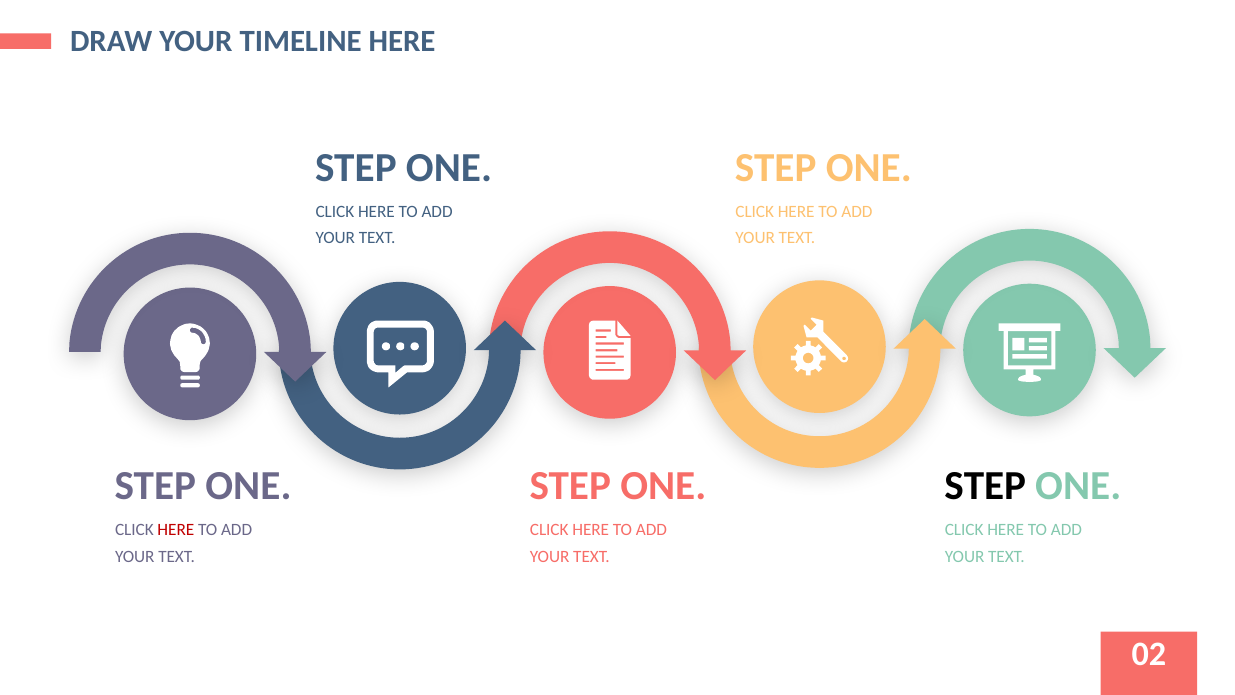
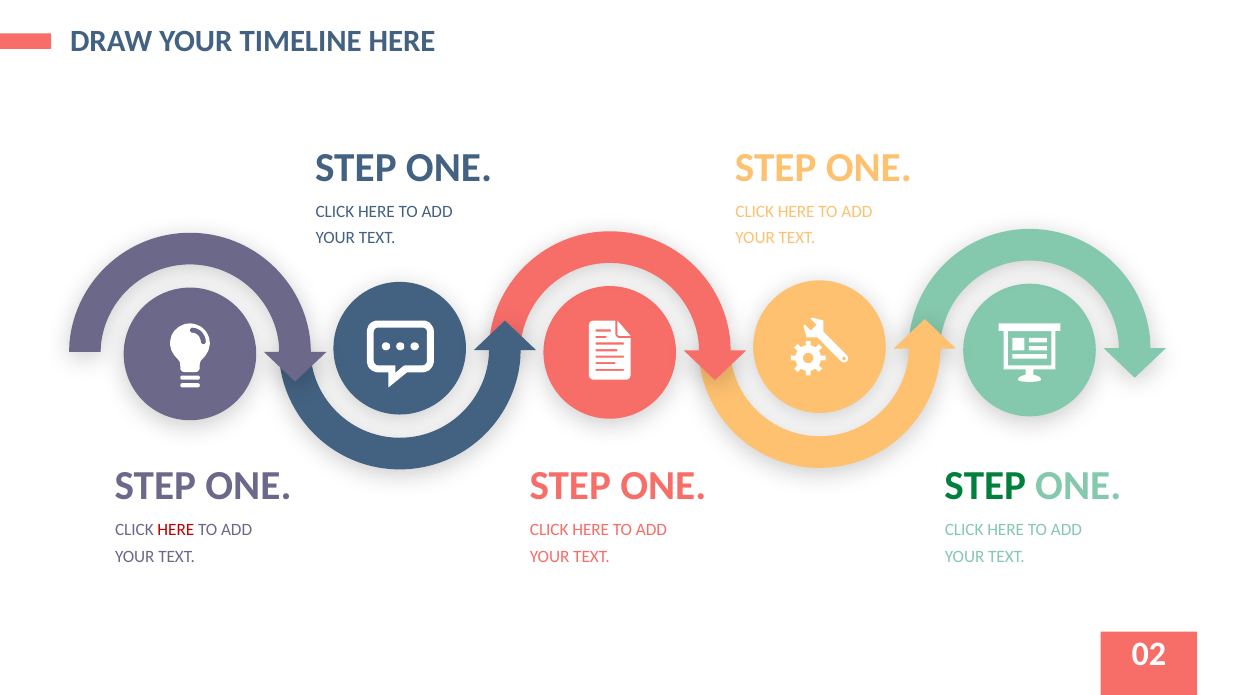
STEP at (985, 486) colour: black -> green
